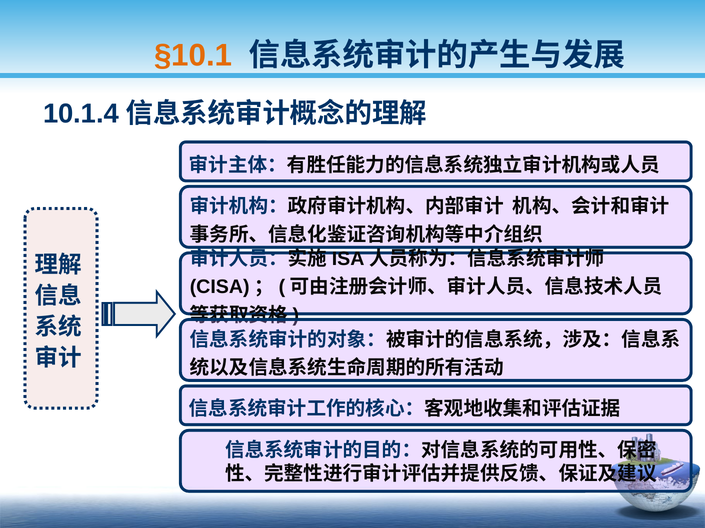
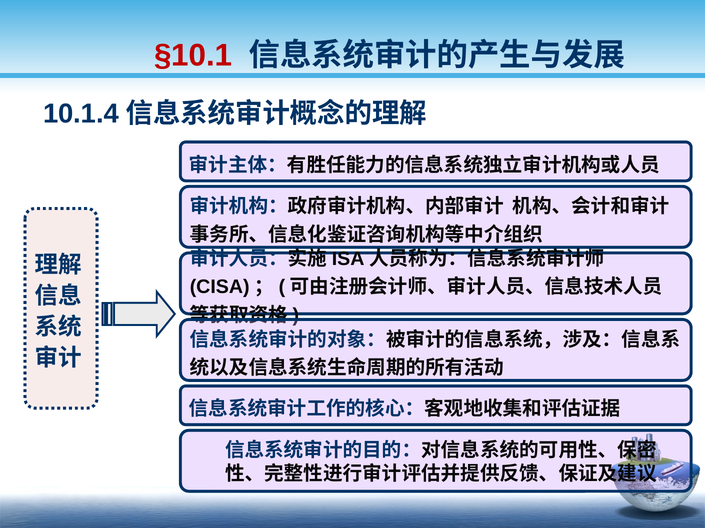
§10.1 colour: orange -> red
